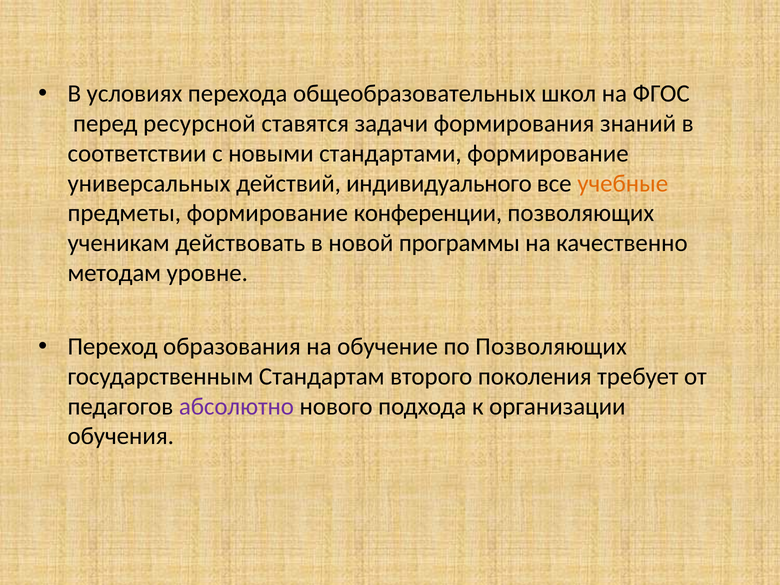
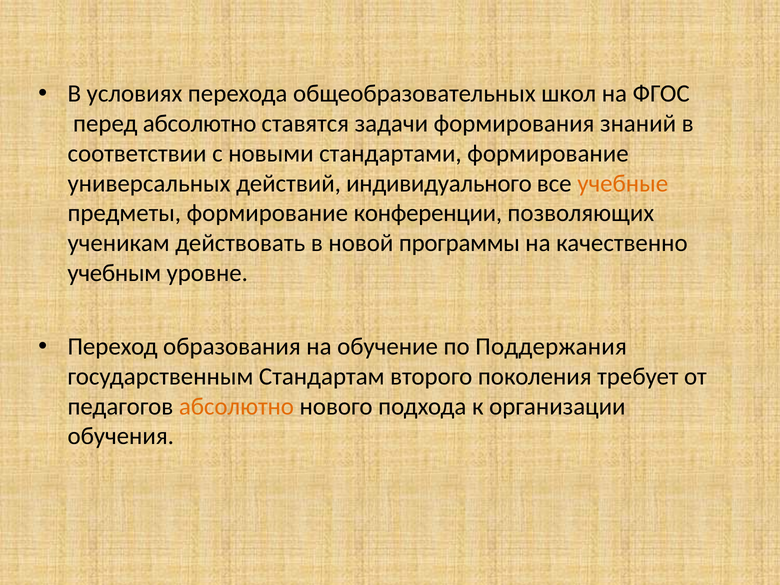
перед ресурсной: ресурсной -> абсолютно
методам: методам -> учебным
по Позволяющих: Позволяющих -> Поддержания
абсолютно at (236, 406) colour: purple -> orange
